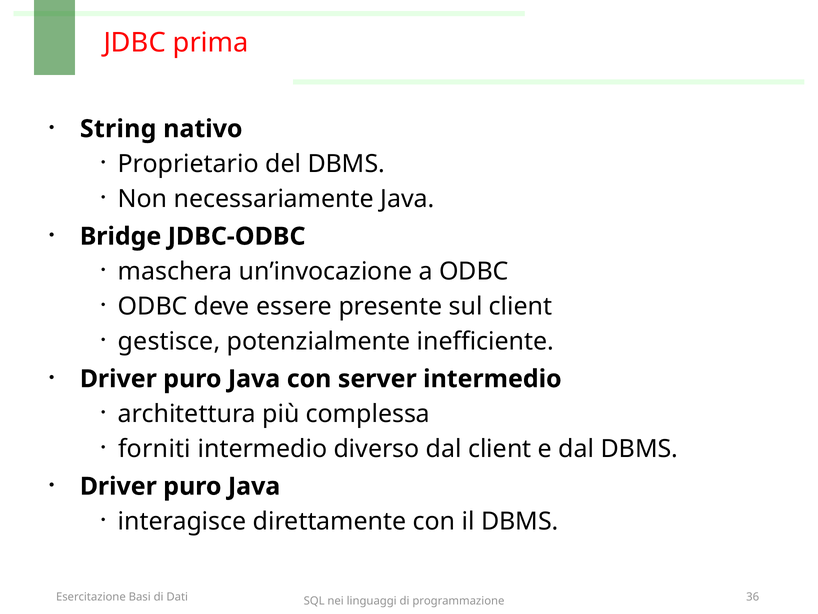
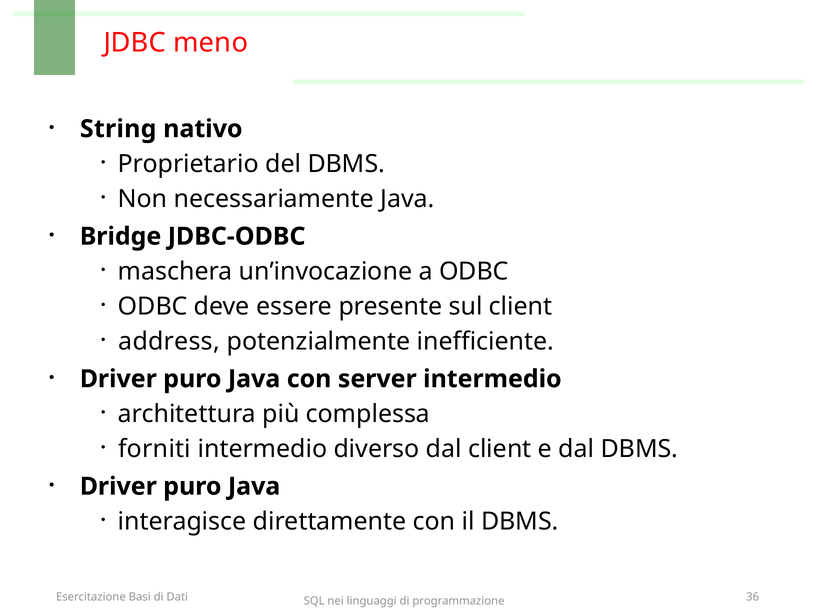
prima: prima -> meno
gestisce: gestisce -> address
